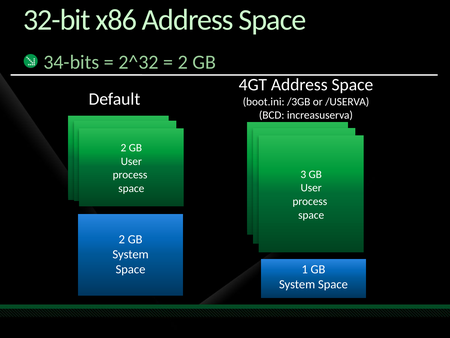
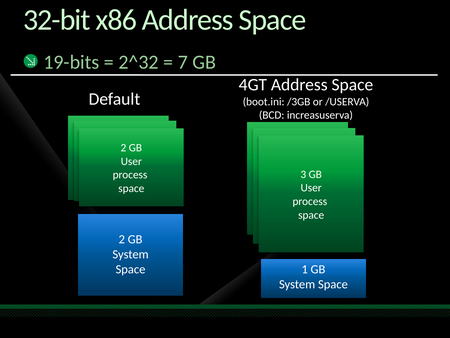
34-bits: 34-bits -> 19-bits
2 at (183, 62): 2 -> 7
